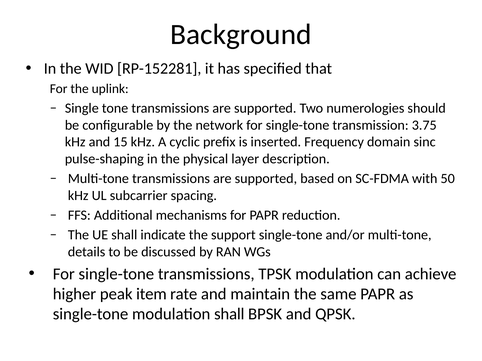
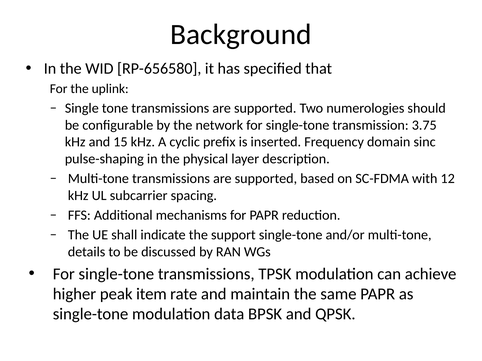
RP-152281: RP-152281 -> RP-656580
50: 50 -> 12
modulation shall: shall -> data
